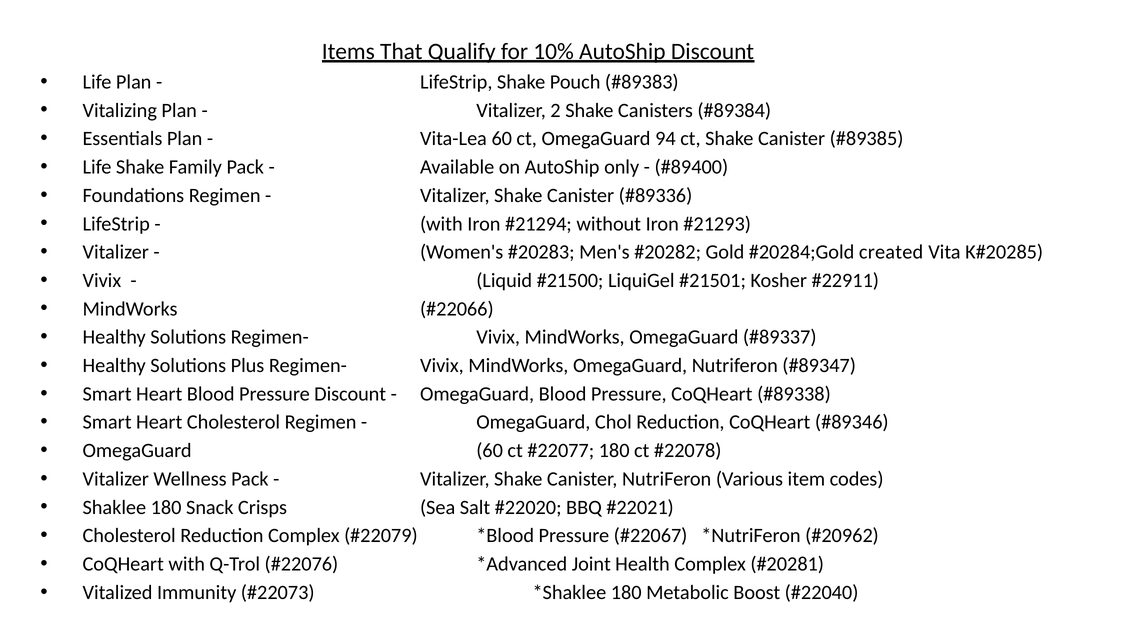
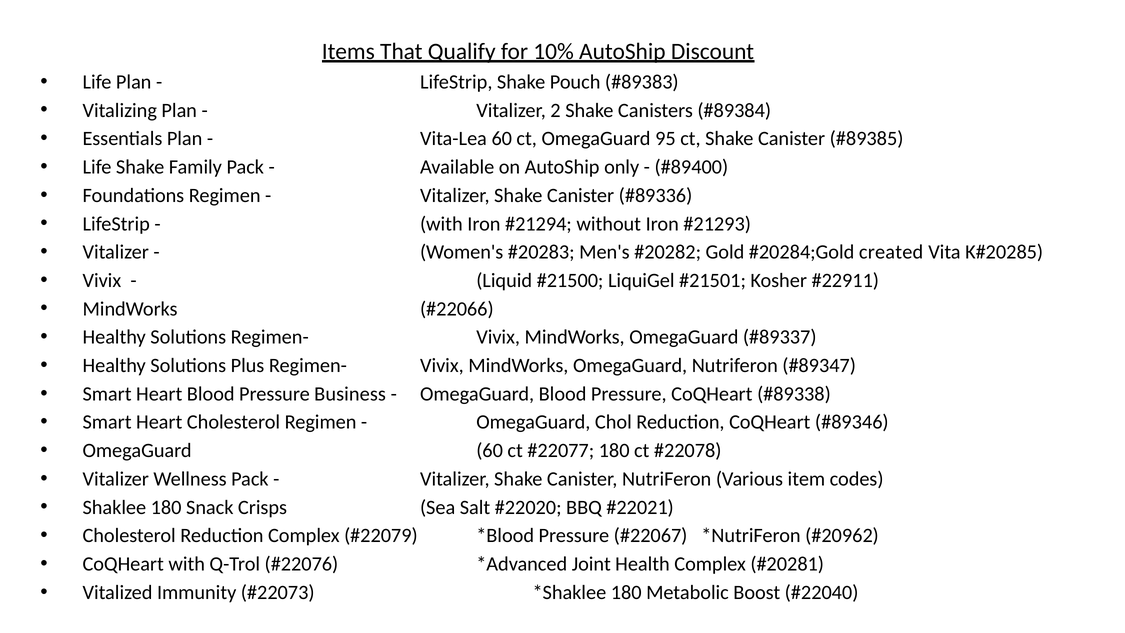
94: 94 -> 95
Pressure Discount: Discount -> Business
